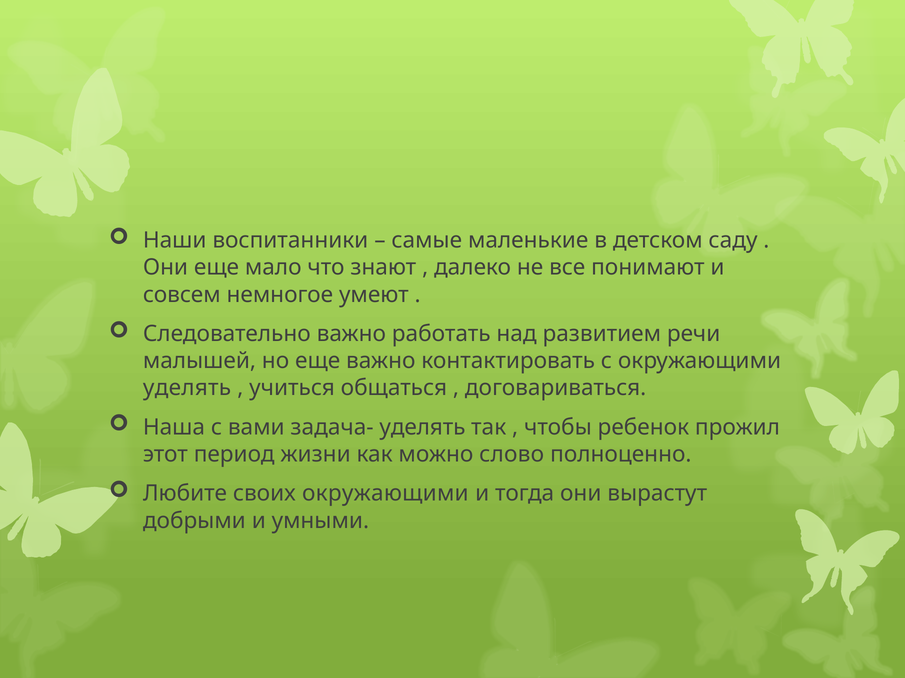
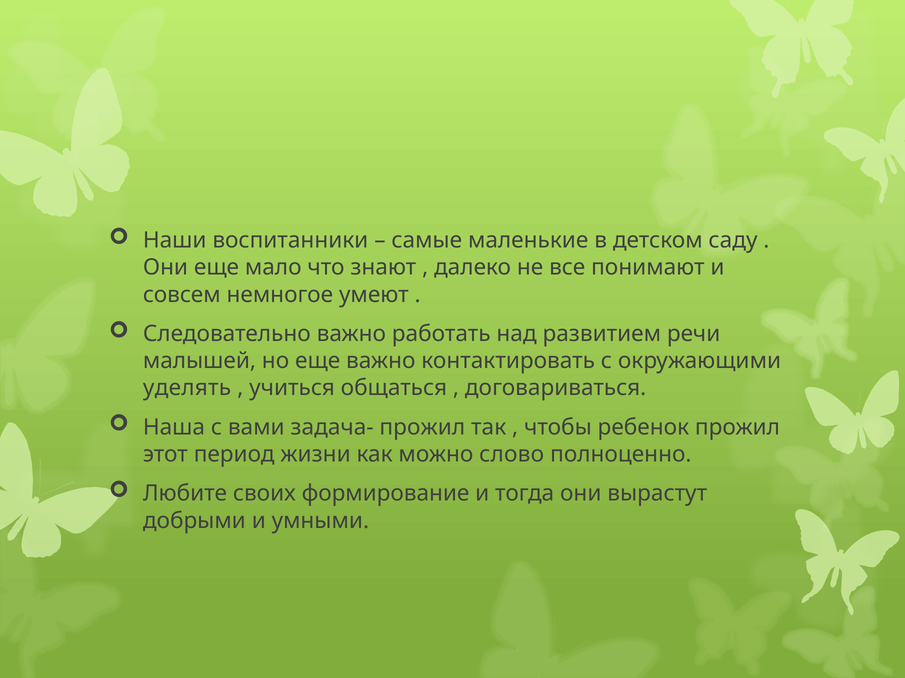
задача- уделять: уделять -> прожил
своих окружающими: окружающими -> формирование
